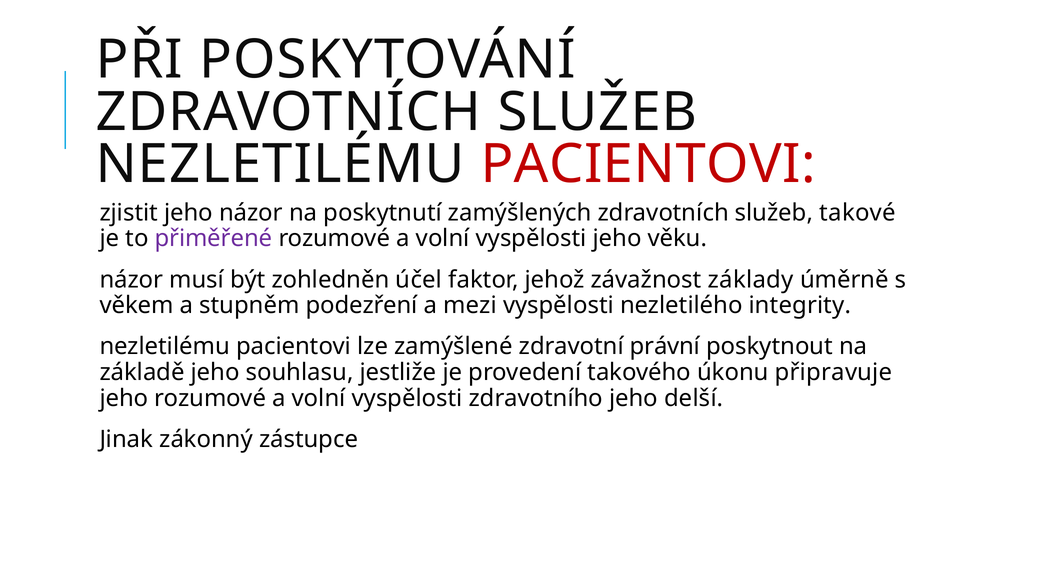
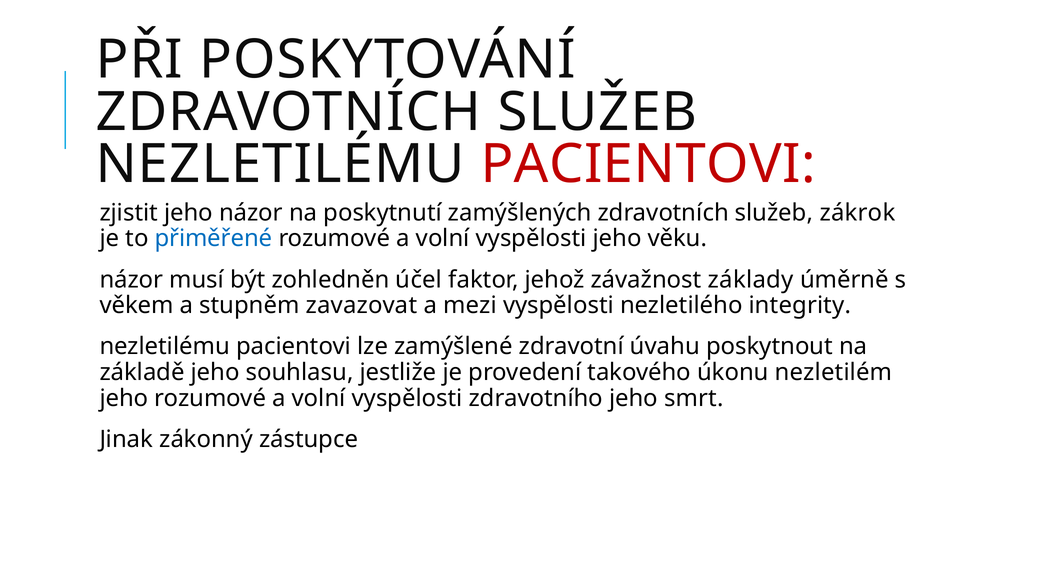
takové: takové -> zákrok
přiměřené colour: purple -> blue
podezření: podezření -> zavazovat
právní: právní -> úvahu
připravuje: připravuje -> nezletilém
delší: delší -> smrt
